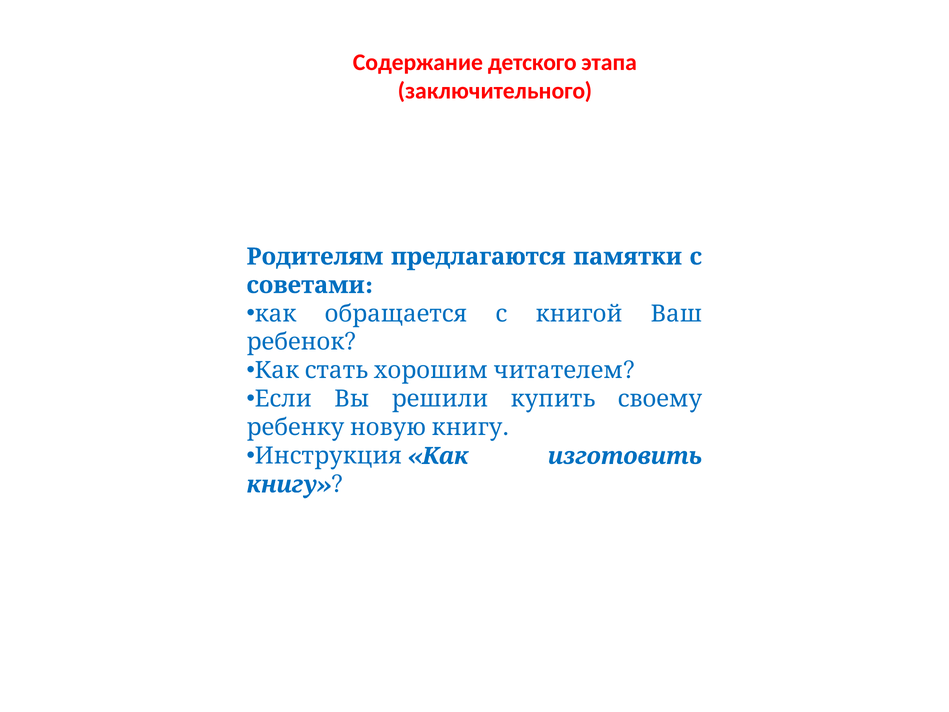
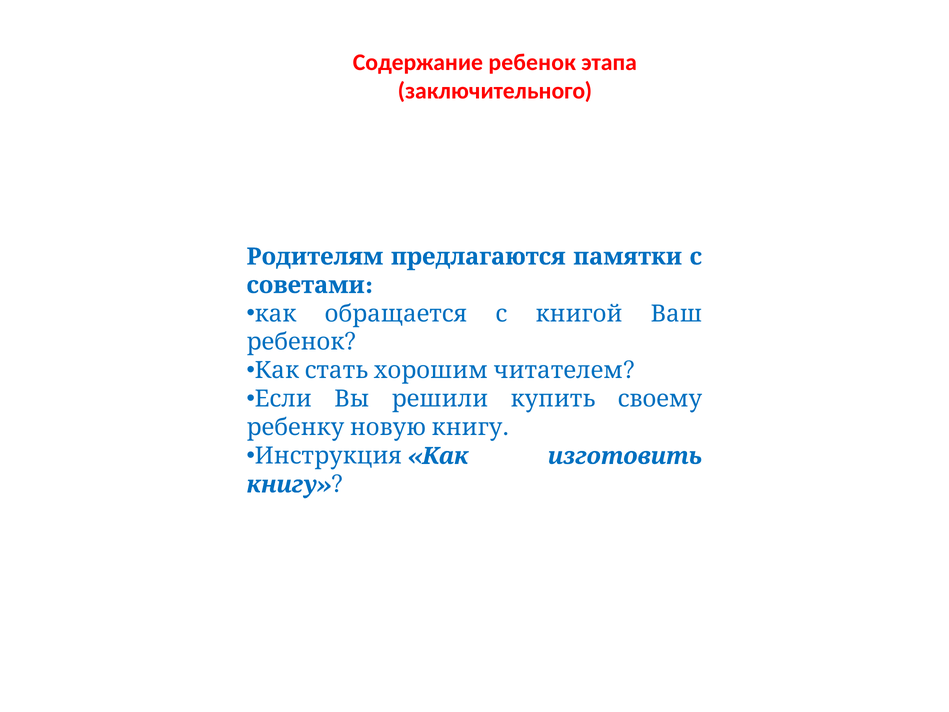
Содержание детского: детского -> ребенок
